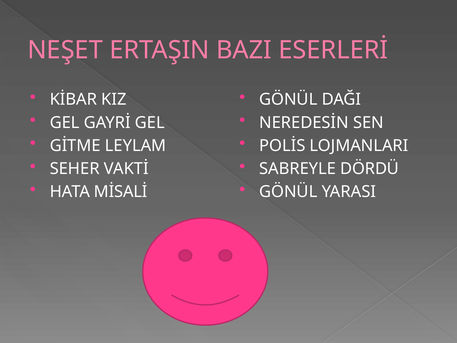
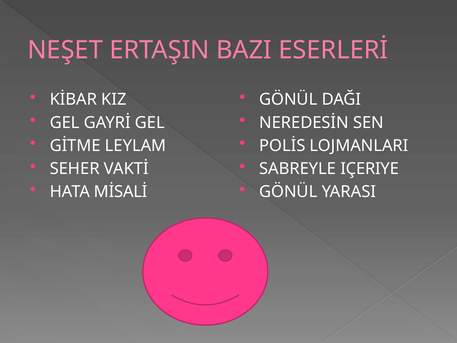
DÖRDÜ: DÖRDÜ -> IÇERIYE
